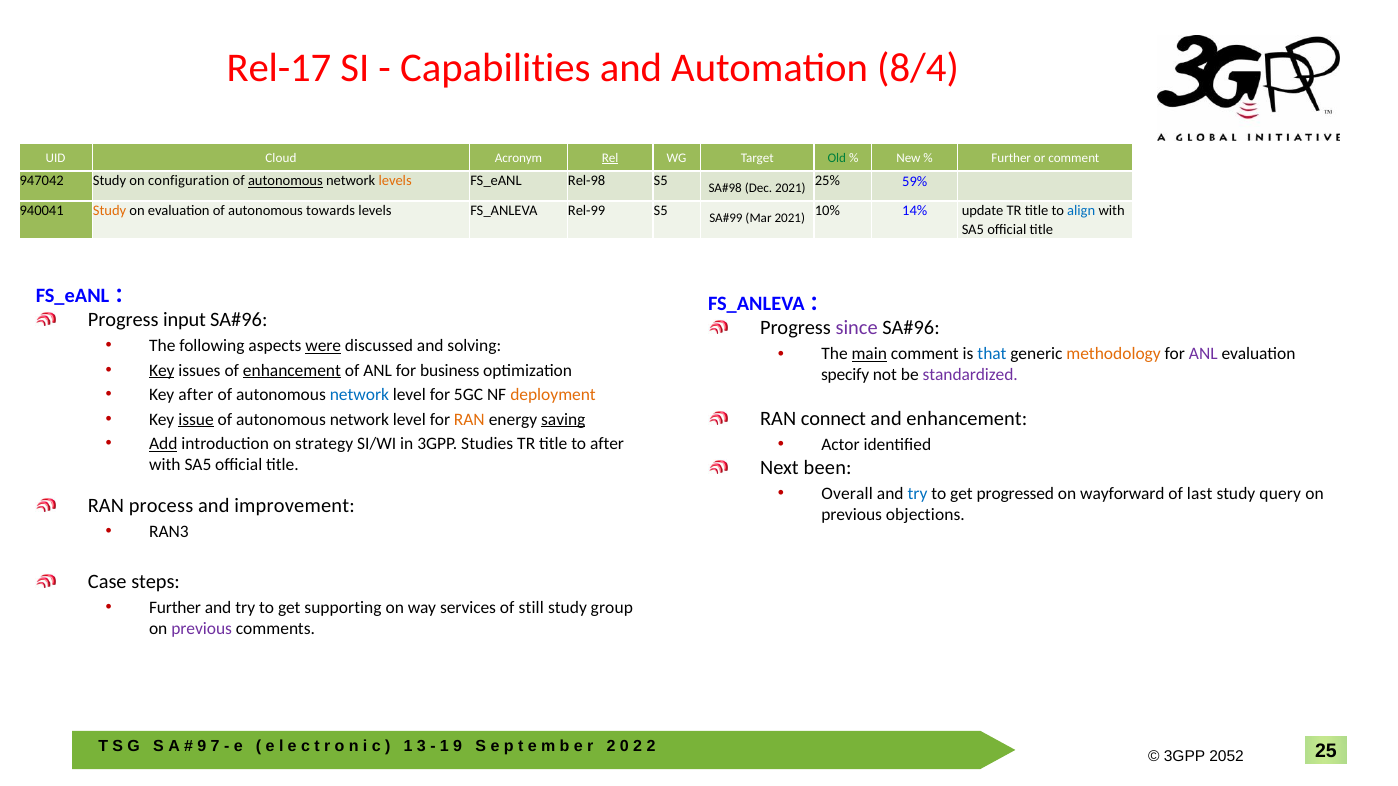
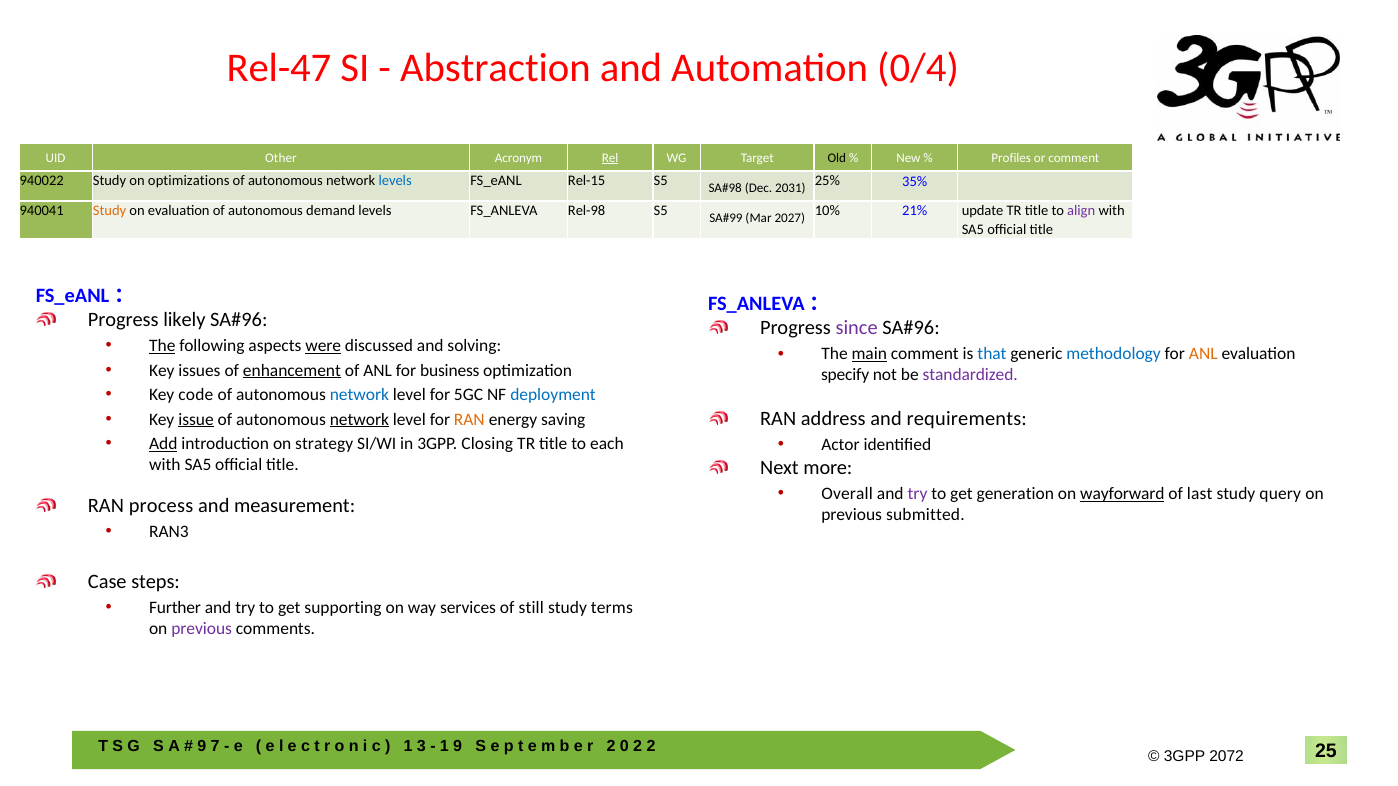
Rel-17: Rel-17 -> Rel-47
Capabilities: Capabilities -> Abstraction
8/4: 8/4 -> 0/4
Cloud: Cloud -> Other
Old colour: green -> black
Further at (1011, 158): Further -> Profiles
947042: 947042 -> 940022
configuration: configuration -> optimizations
autonomous at (285, 181) underline: present -> none
levels at (395, 181) colour: orange -> blue
Rel-98: Rel-98 -> Rel-15
59%: 59% -> 35%
Dec 2021: 2021 -> 2031
towards: towards -> demand
Rel-99: Rel-99 -> Rel-98
14%: 14% -> 21%
align colour: blue -> purple
Mar 2021: 2021 -> 2027
input: input -> likely
The at (162, 346) underline: none -> present
methodology colour: orange -> blue
ANL at (1203, 354) colour: purple -> orange
Key at (162, 370) underline: present -> none
Key after: after -> code
deployment colour: orange -> blue
network at (359, 419) underline: none -> present
saving underline: present -> none
connect: connect -> address
and enhancement: enhancement -> requirements
Studies: Studies -> Closing
to after: after -> each
been: been -> more
try at (917, 494) colour: blue -> purple
progressed: progressed -> generation
wayforward underline: none -> present
improvement: improvement -> measurement
objections: objections -> submitted
group: group -> terms
2052: 2052 -> 2072
